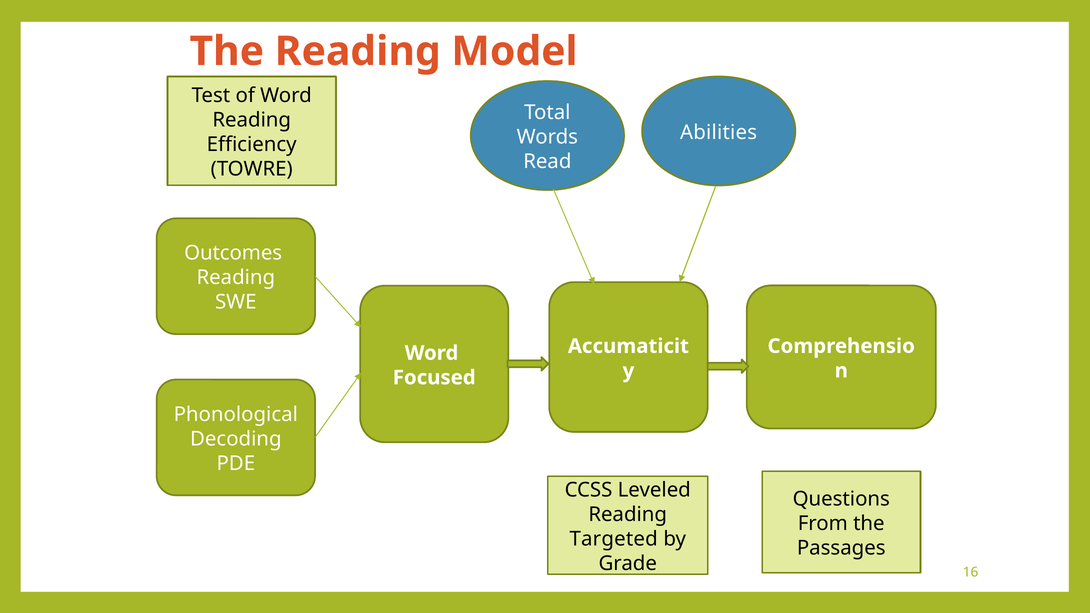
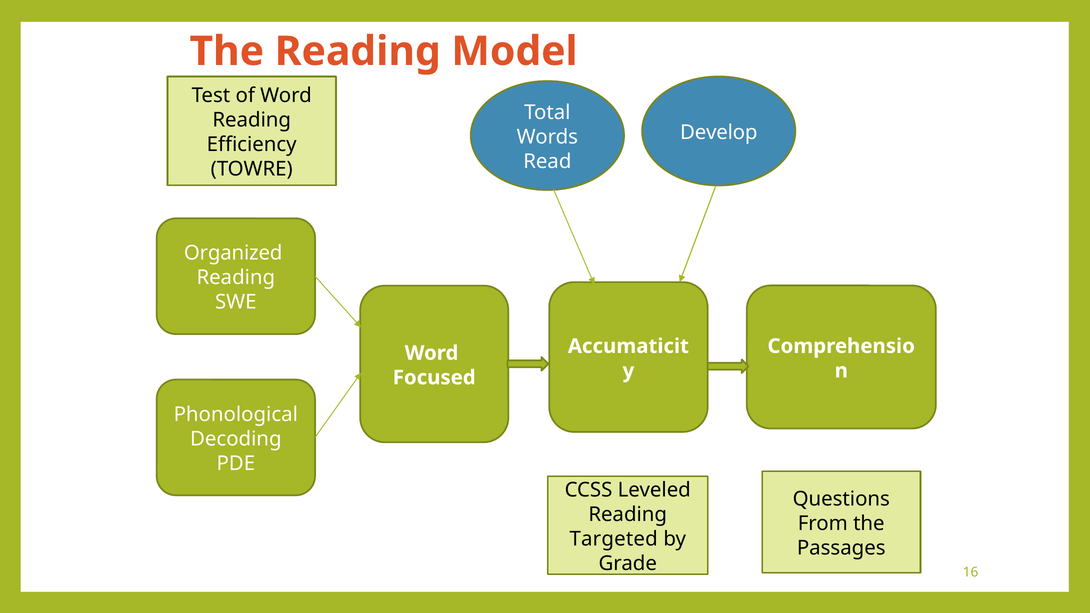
Abilities: Abilities -> Develop
Outcomes: Outcomes -> Organized
